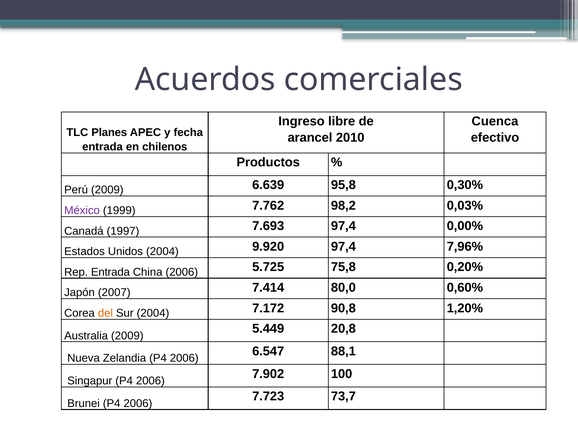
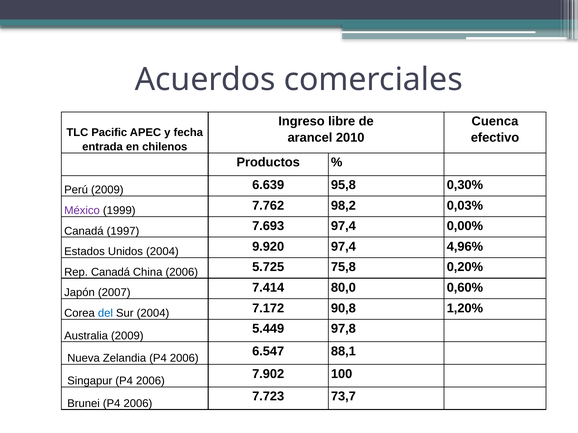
Planes: Planes -> Pacific
7,96%: 7,96% -> 4,96%
Rep Entrada: Entrada -> Canadá
del colour: orange -> blue
20,8: 20,8 -> 97,8
